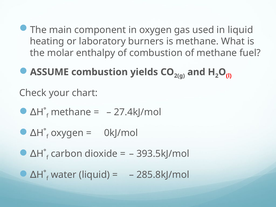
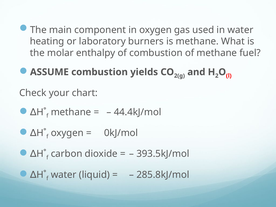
in liquid: liquid -> water
27.4kJ/mol: 27.4kJ/mol -> 44.4kJ/mol
